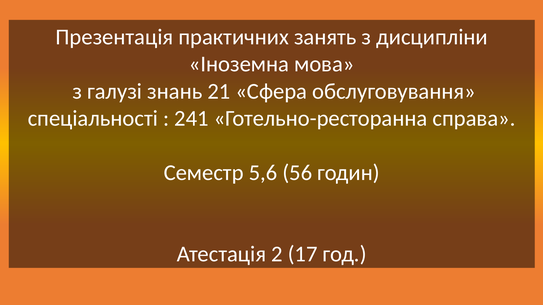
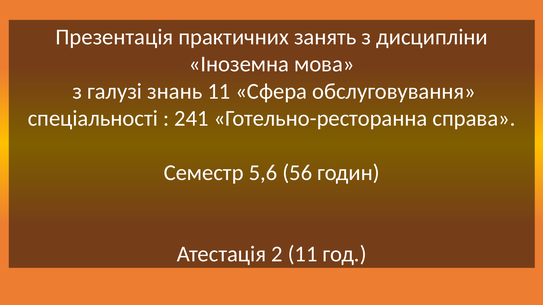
знань 21: 21 -> 11
2 17: 17 -> 11
